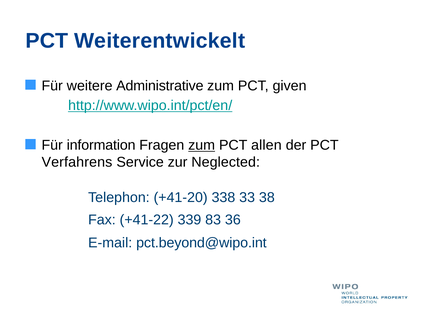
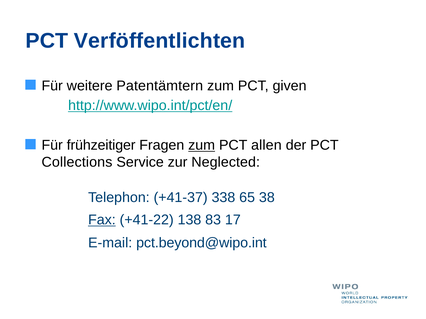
Weiterentwickelt: Weiterentwickelt -> Verföffentlichten
Administrative: Administrative -> Patentämtern
information: information -> frühzeitiger
Verfahrens: Verfahrens -> Collections
+41-20: +41-20 -> +41-37
33: 33 -> 65
Fax underline: none -> present
339: 339 -> 138
36: 36 -> 17
